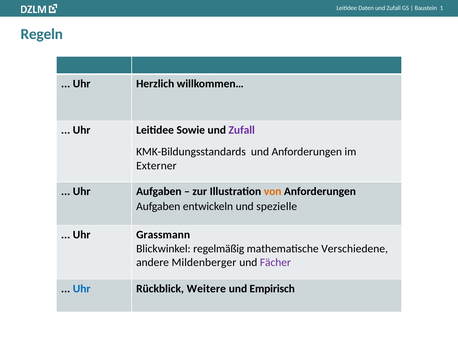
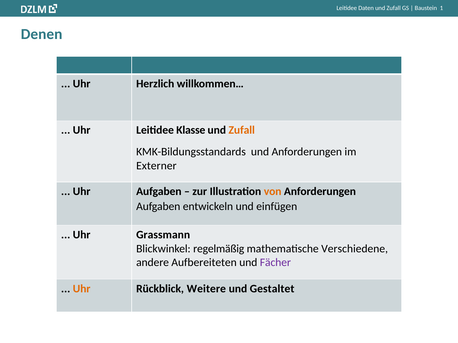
Regeln: Regeln -> Denen
Sowie: Sowie -> Klasse
Zufall at (242, 130) colour: purple -> orange
spezielle: spezielle -> einfügen
Mildenberger: Mildenberger -> Aufbereiteten
Uhr at (82, 289) colour: blue -> orange
Empirisch: Empirisch -> Gestaltet
